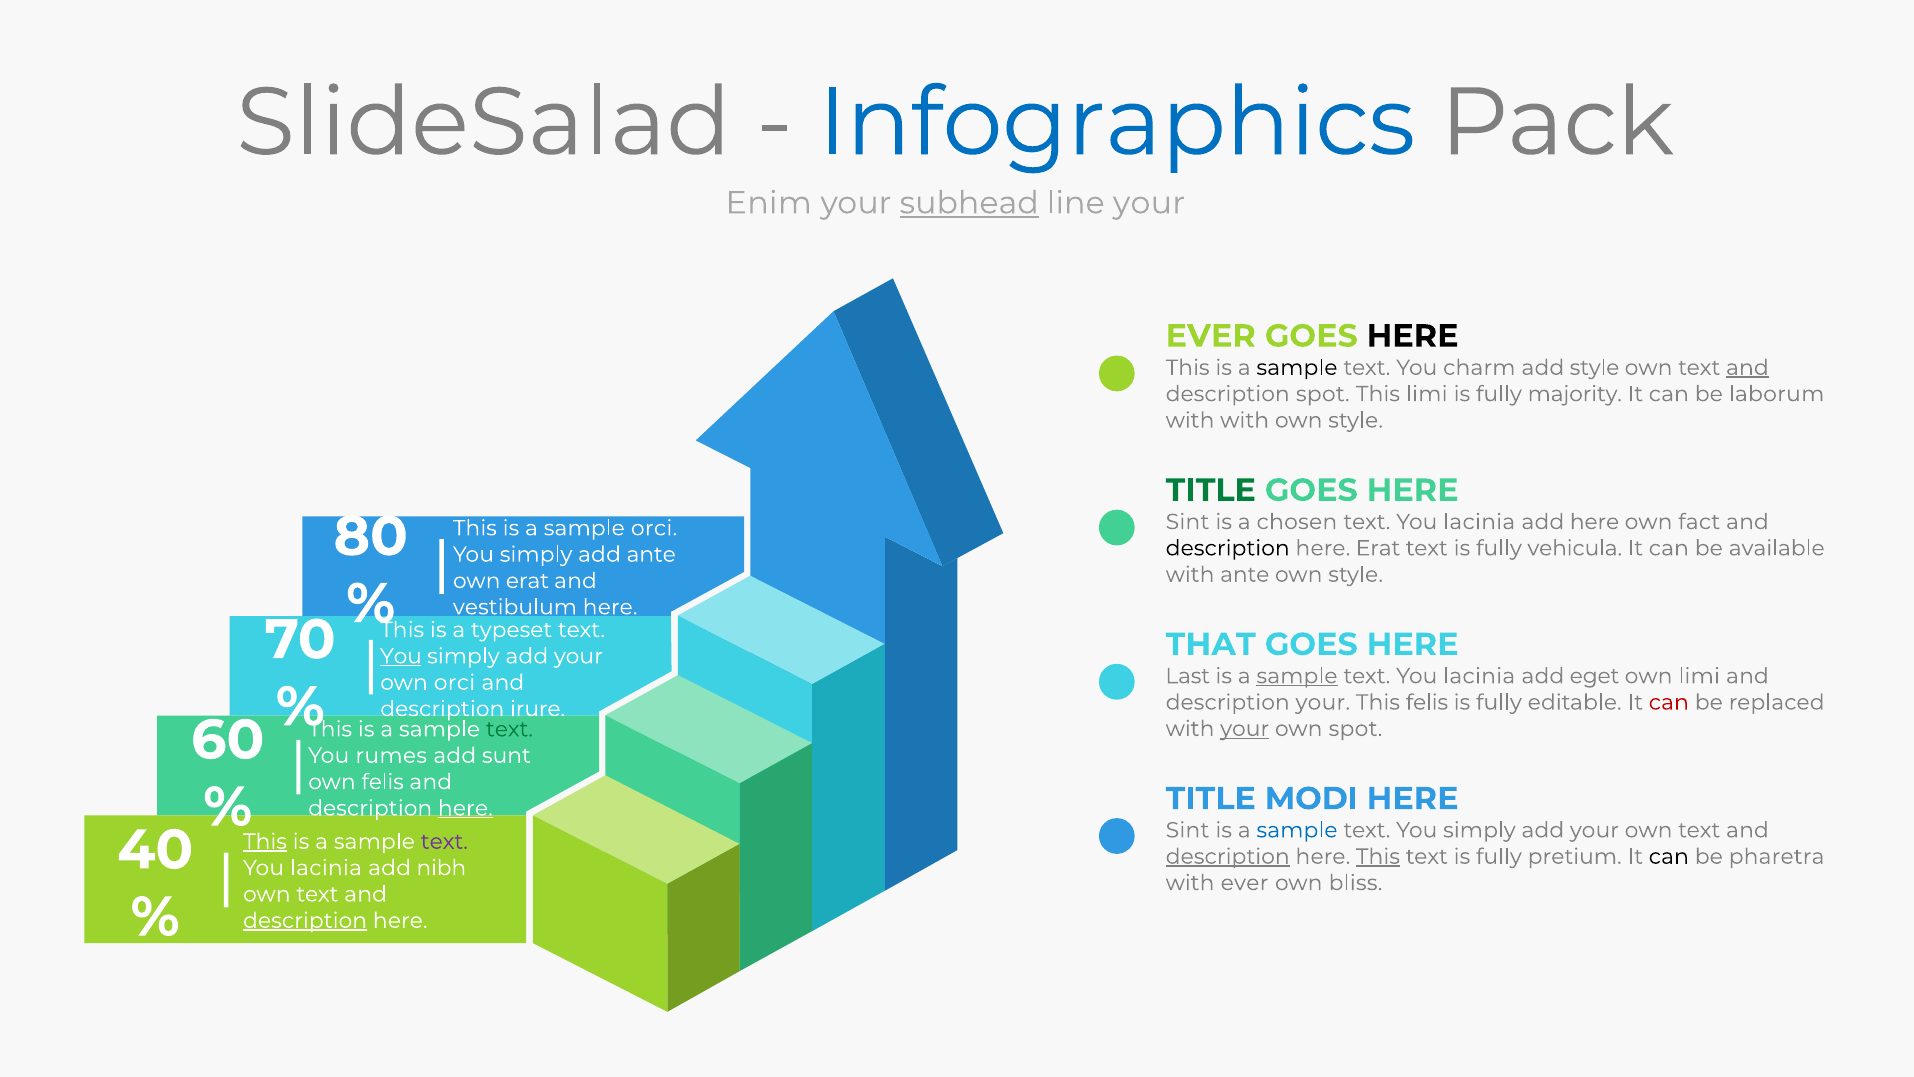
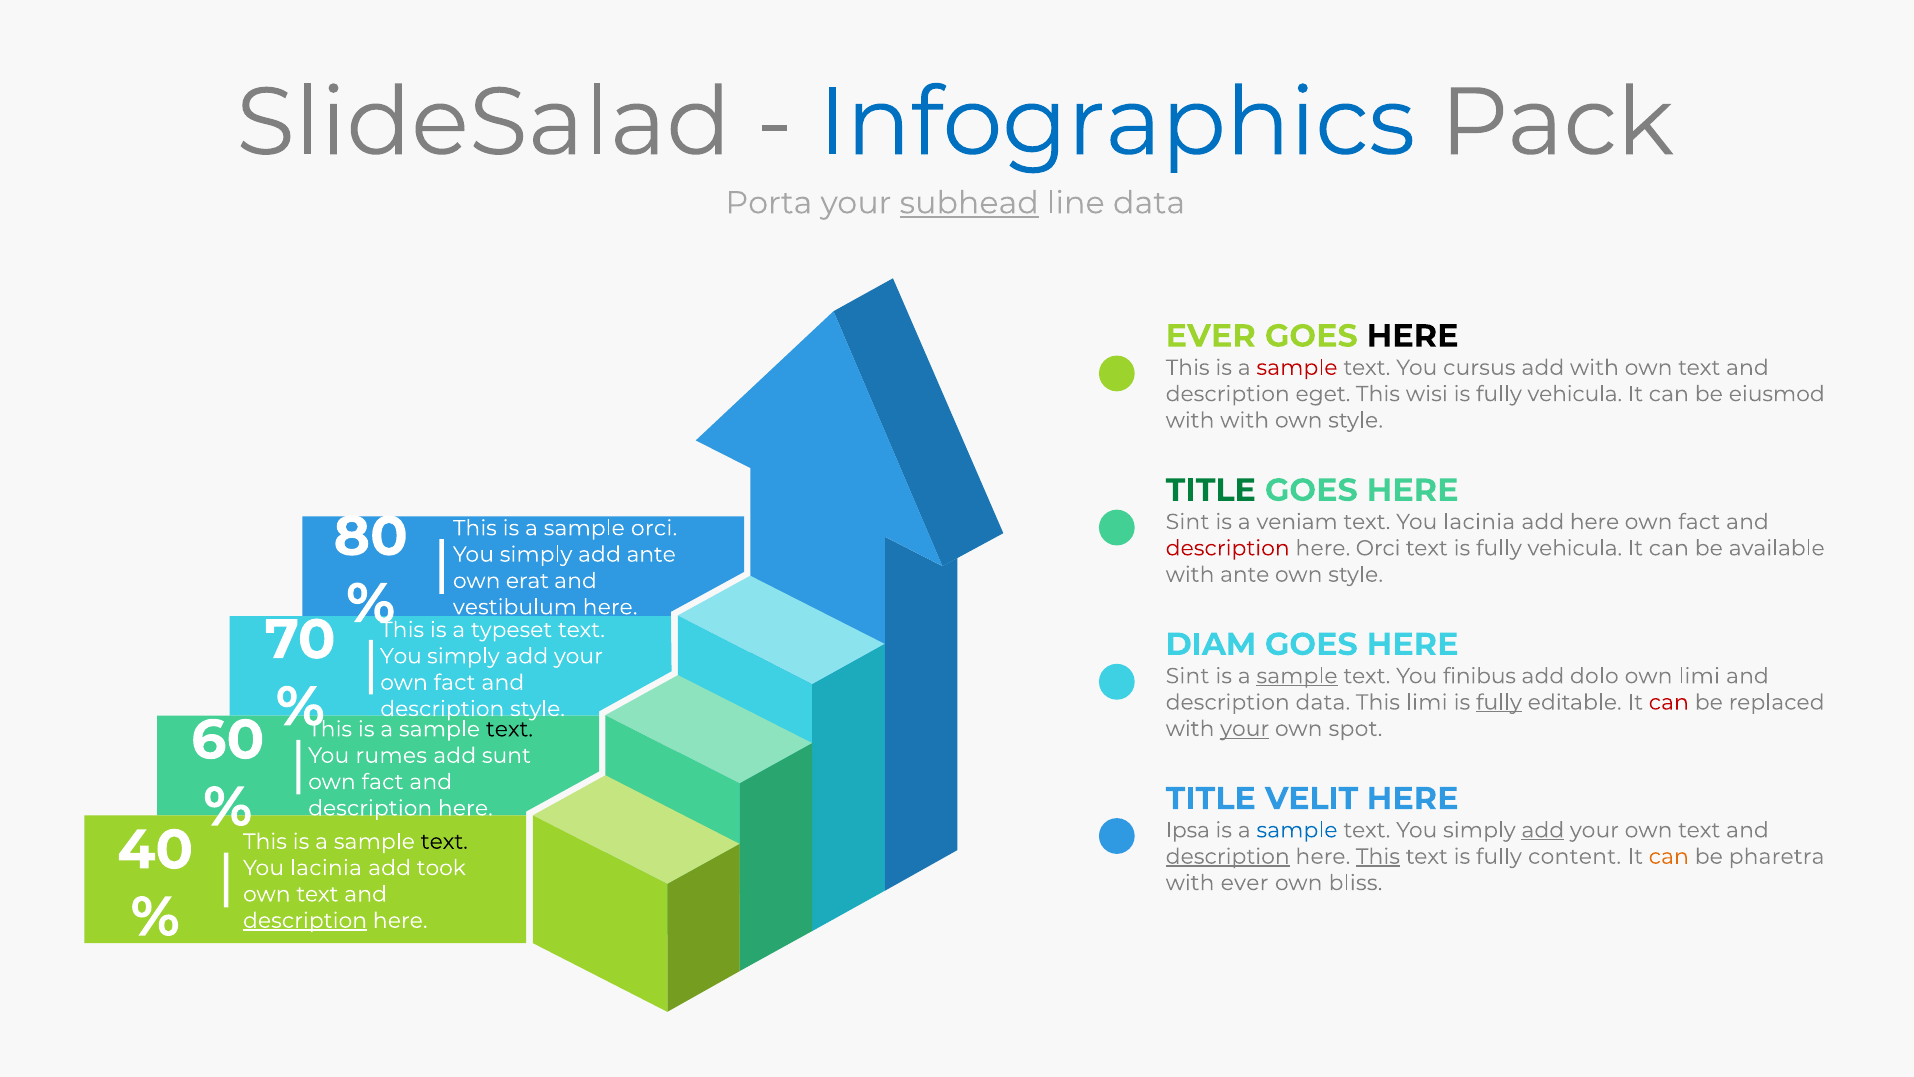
Enim: Enim -> Porta
line your: your -> data
sample at (1297, 368) colour: black -> red
charm: charm -> cursus
add style: style -> with
and at (1747, 368) underline: present -> none
description spot: spot -> eget
This limi: limi -> wisi
majority at (1575, 394): majority -> vehicula
laborum: laborum -> eiusmod
chosen: chosen -> veniam
description at (1228, 548) colour: black -> red
here Erat: Erat -> Orci
THAT: THAT -> DIAM
You at (401, 656) underline: present -> none
Last at (1188, 676): Last -> Sint
lacinia at (1479, 676): lacinia -> finibus
eget: eget -> dolo
orci at (454, 682): orci -> fact
description your: your -> data
This felis: felis -> limi
fully at (1499, 702) underline: none -> present
description irure: irure -> style
text at (509, 729) colour: green -> black
felis at (383, 782): felis -> fact
MODI: MODI -> VELIT
here at (465, 808) underline: present -> none
Sint at (1188, 830): Sint -> Ipsa
add at (1543, 830) underline: none -> present
This at (265, 841) underline: present -> none
text at (444, 841) colour: purple -> black
pretium: pretium -> content
can at (1669, 856) colour: black -> orange
nibh: nibh -> took
